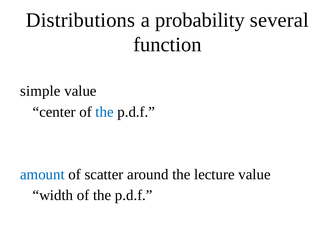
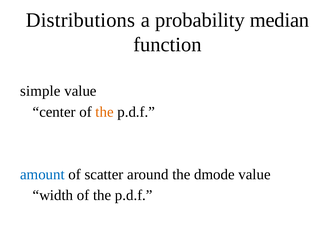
several: several -> median
the at (105, 112) colour: blue -> orange
lecture: lecture -> dmode
